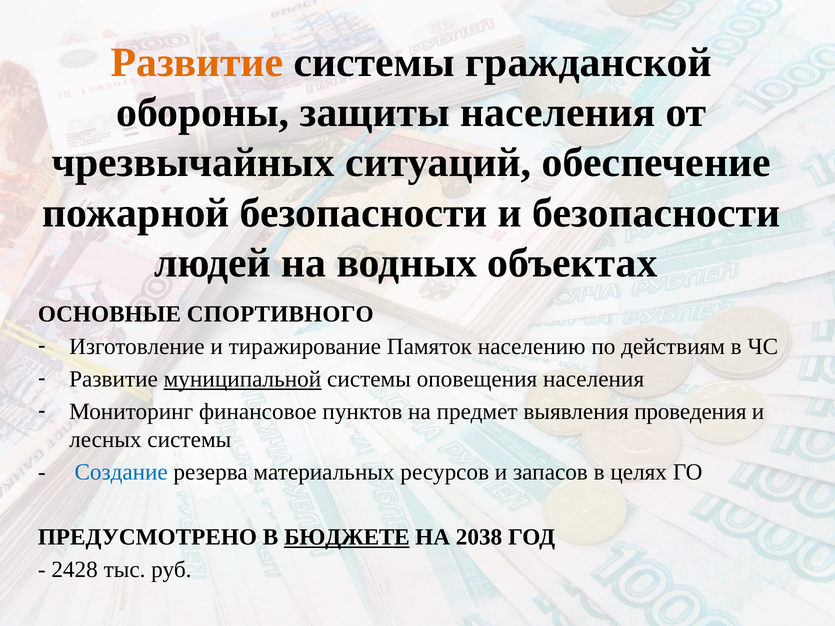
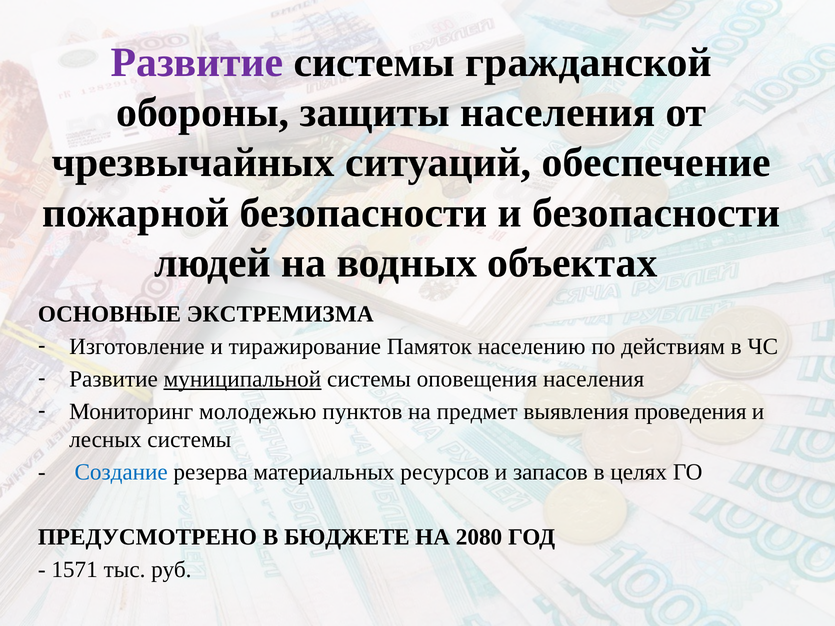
Развитие at (197, 63) colour: orange -> purple
СПОРТИВНОГО: СПОРТИВНОГО -> ЭКСТРЕМИЗМА
финансовое: финансовое -> молодежью
БЮДЖЕТЕ underline: present -> none
2038: 2038 -> 2080
2428: 2428 -> 1571
